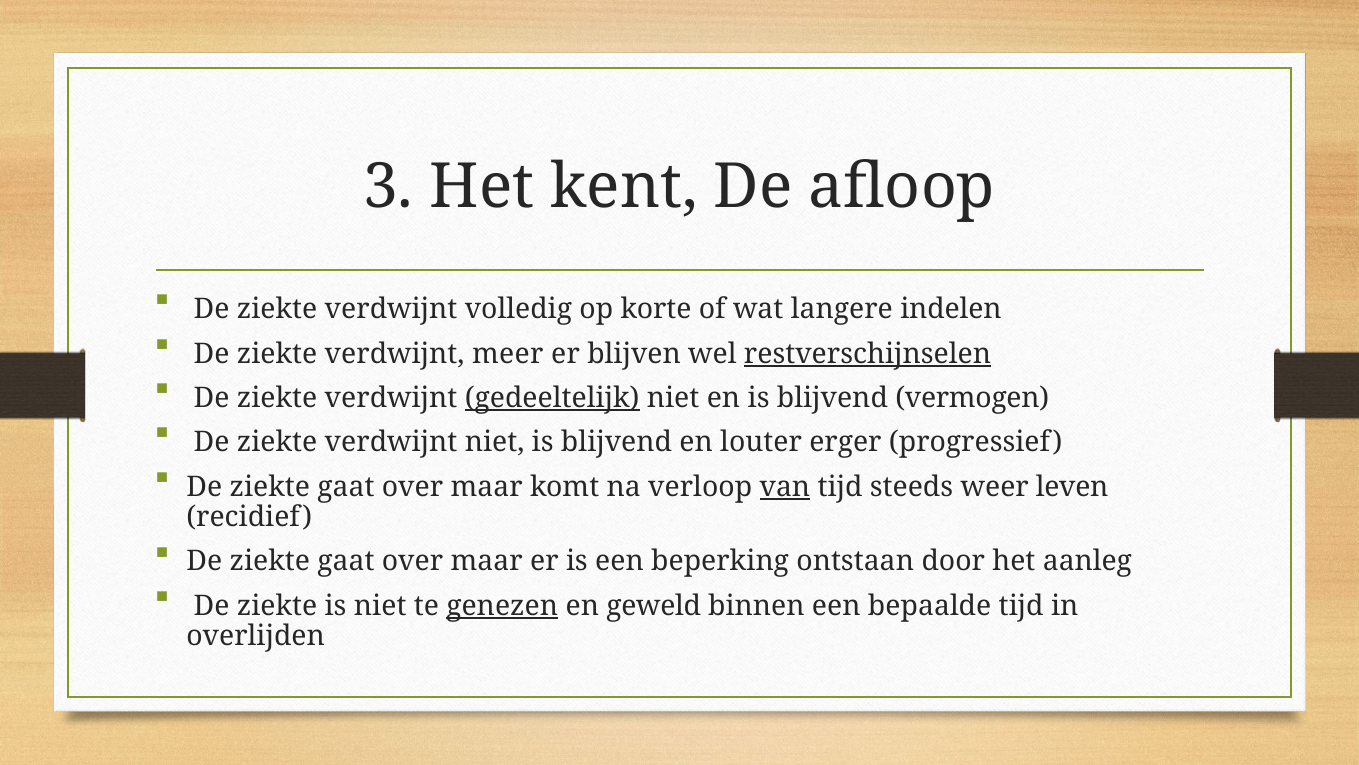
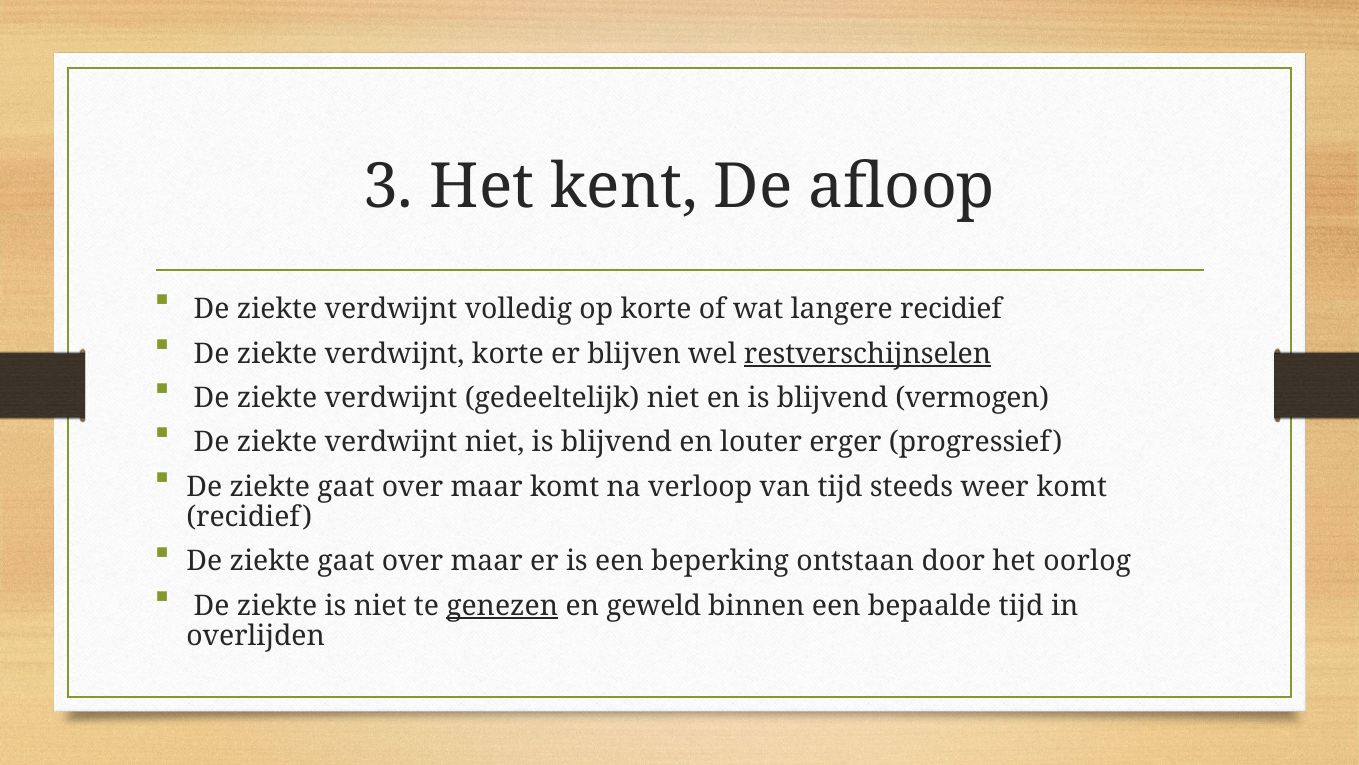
langere indelen: indelen -> recidief
verdwijnt meer: meer -> korte
gedeeltelijk underline: present -> none
van underline: present -> none
weer leven: leven -> komt
aanleg: aanleg -> oorlog
